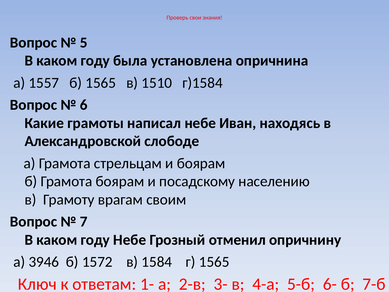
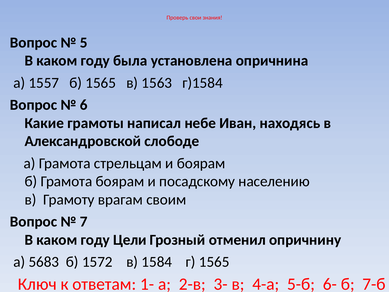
1510: 1510 -> 1563
году Небе: Небе -> Цели
3946: 3946 -> 5683
